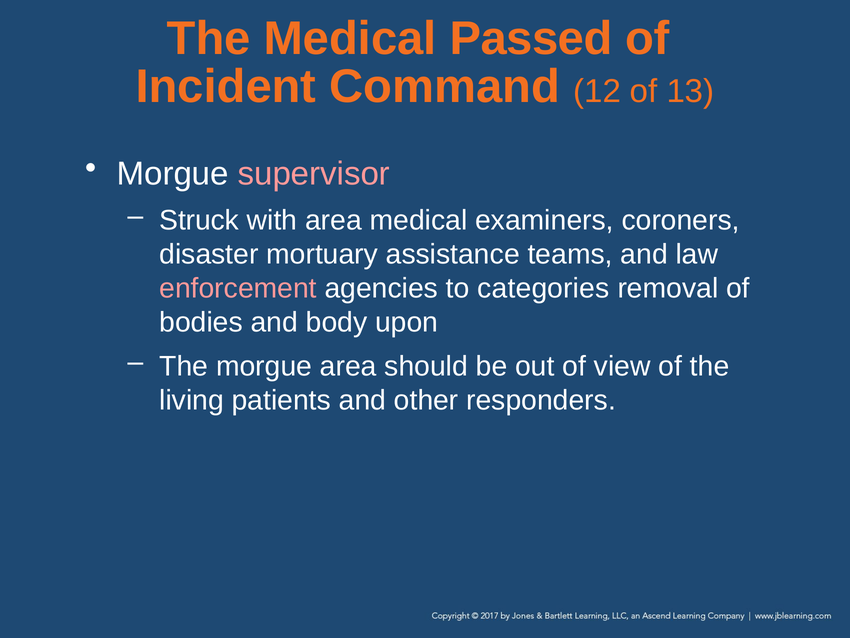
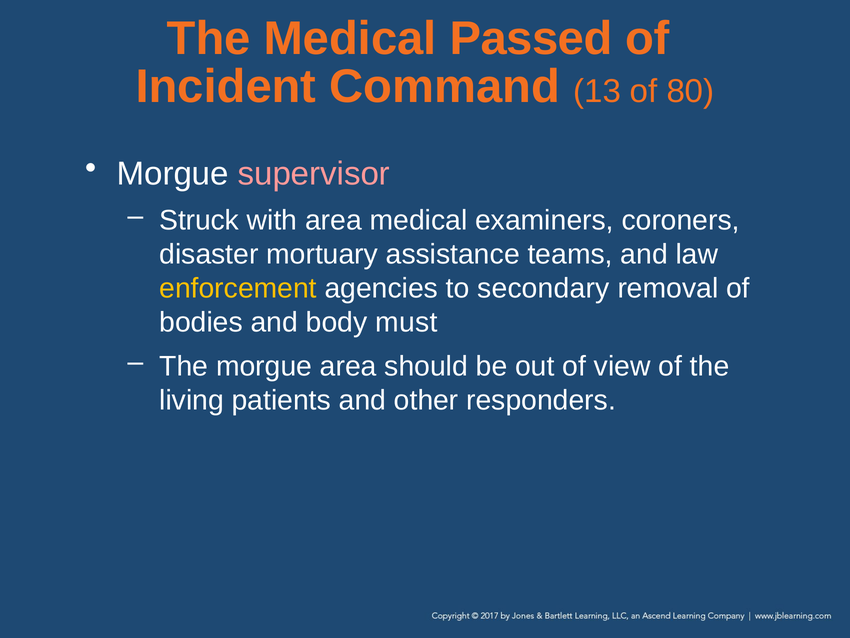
12: 12 -> 13
13: 13 -> 80
enforcement colour: pink -> yellow
categories: categories -> secondary
upon: upon -> must
